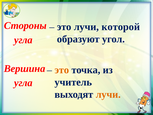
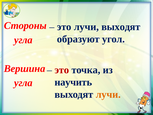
лучи которой: которой -> выходят
это at (62, 70) colour: orange -> red
учитель: учитель -> научить
